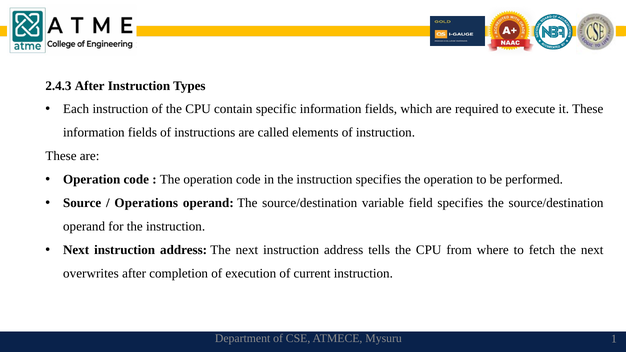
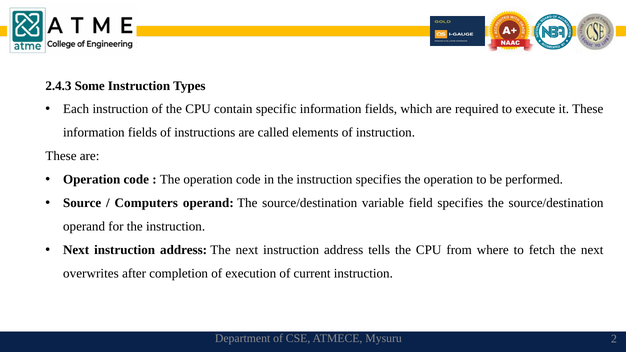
2.4.3 After: After -> Some
Operations: Operations -> Computers
1: 1 -> 2
